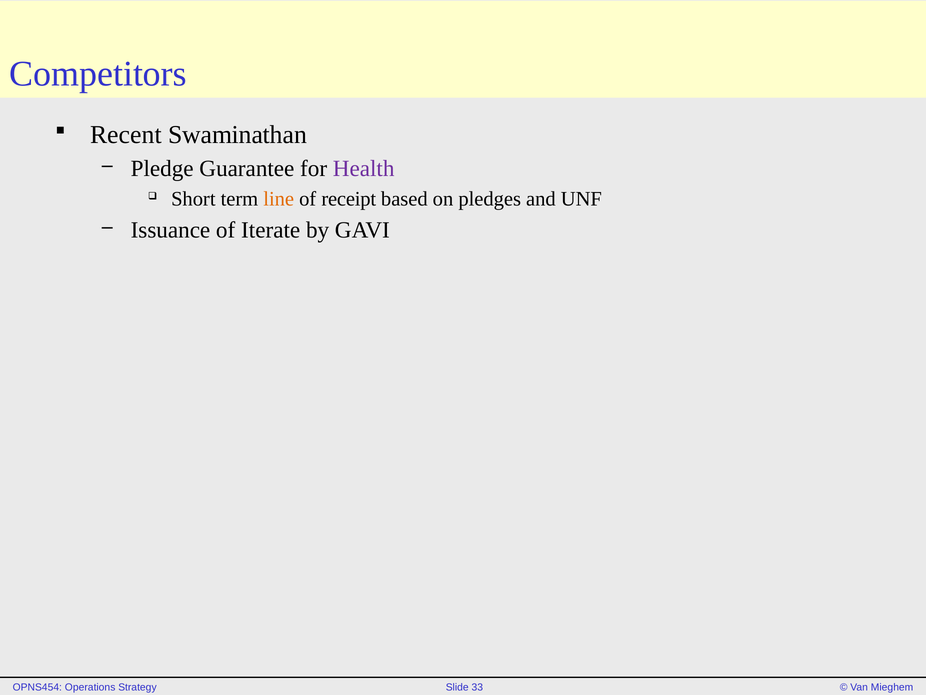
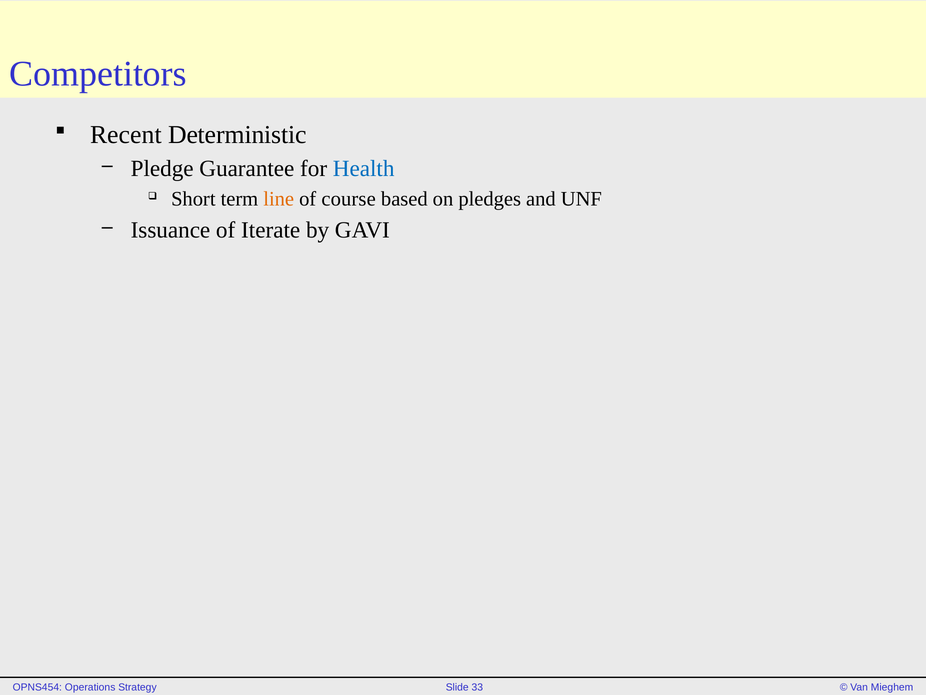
Swaminathan: Swaminathan -> Deterministic
Health colour: purple -> blue
receipt: receipt -> course
